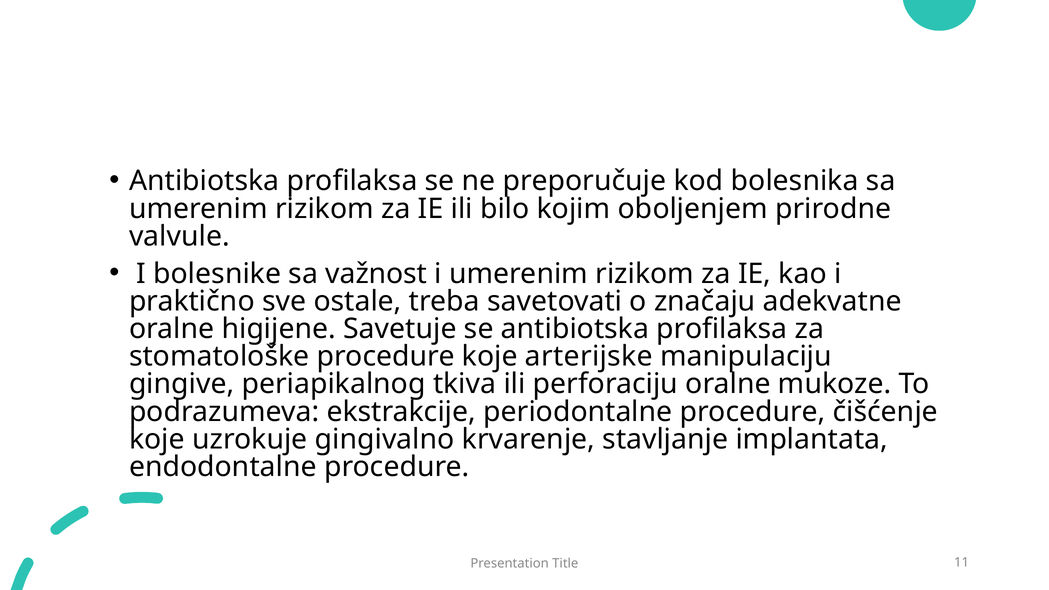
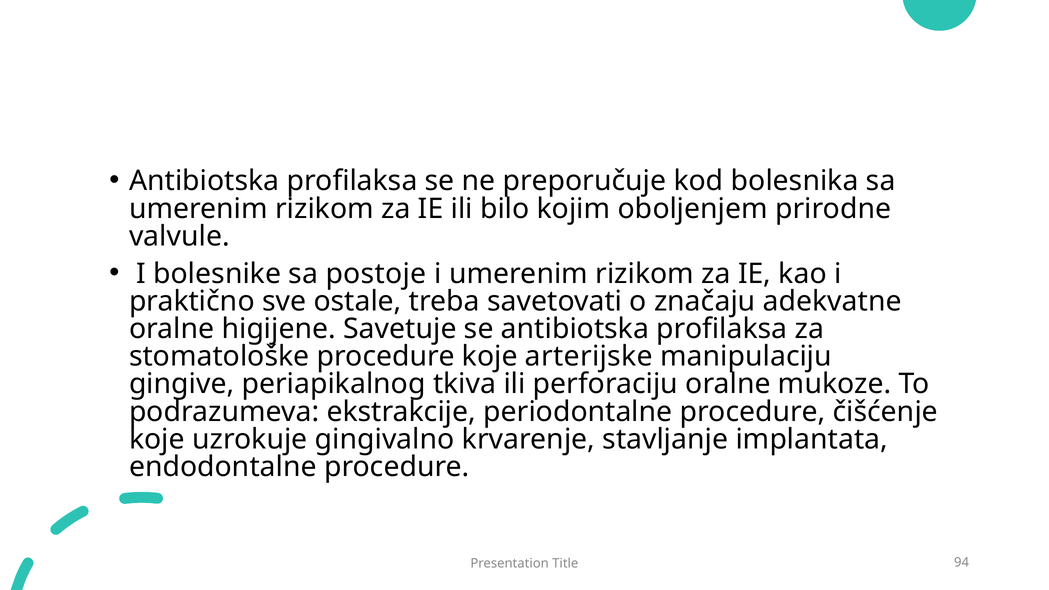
važnost: važnost -> postoje
11: 11 -> 94
